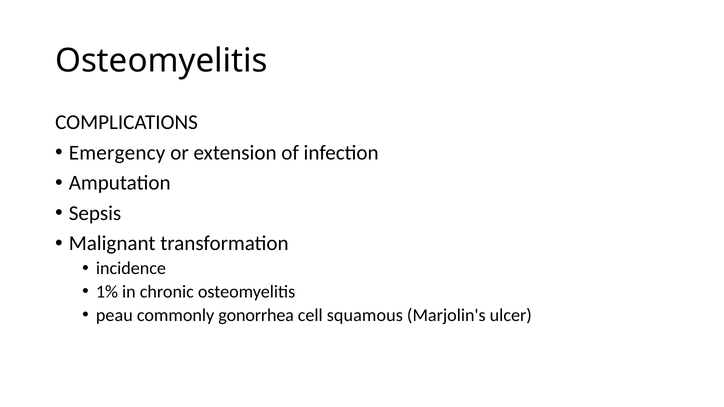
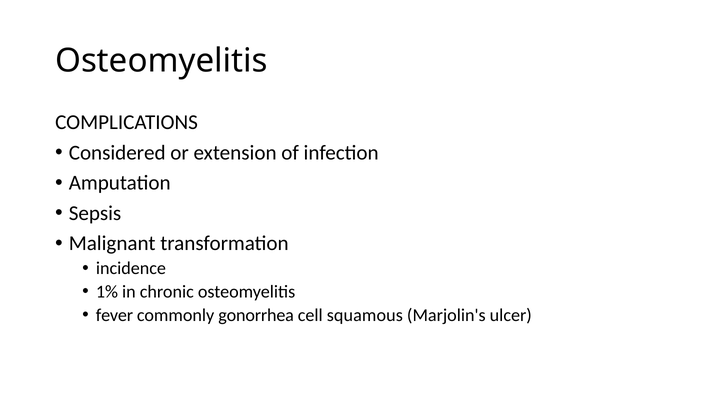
Emergency: Emergency -> Considered
peau: peau -> fever
